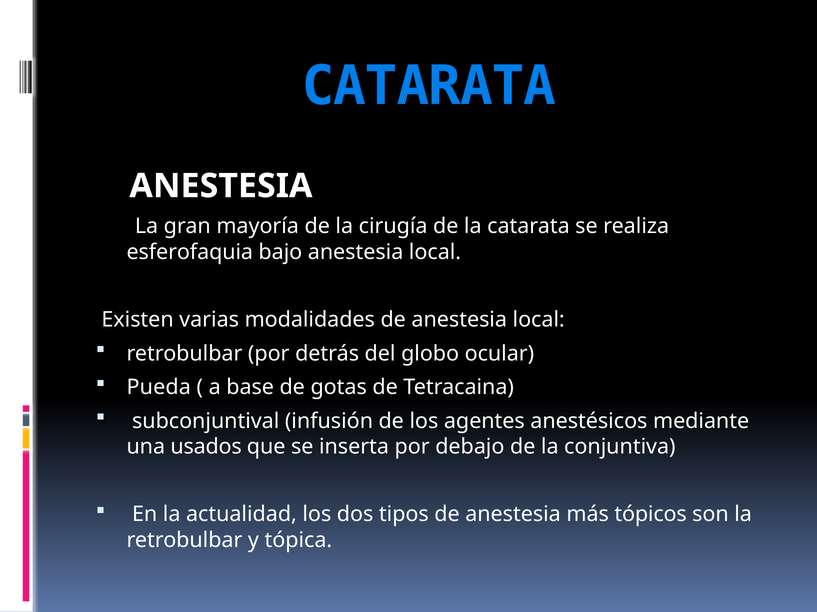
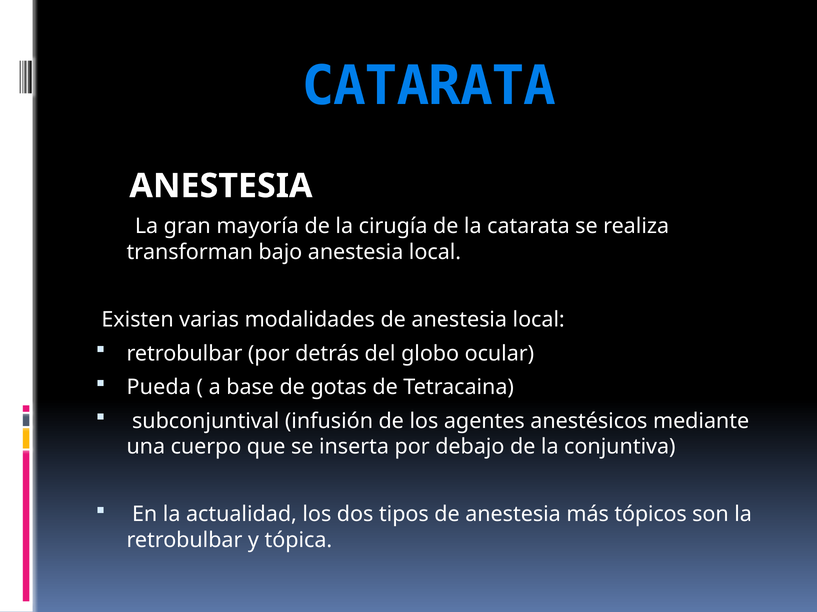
esferofaquia: esferofaquia -> transforman
usados: usados -> cuerpo
